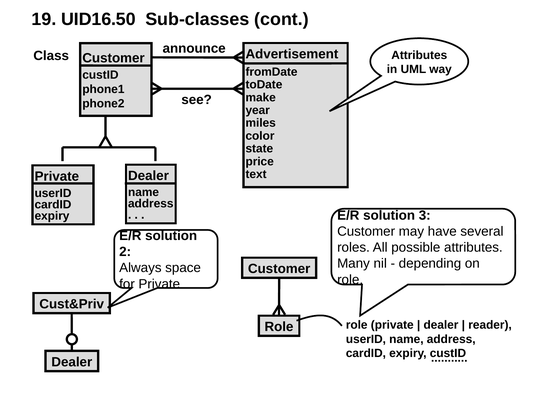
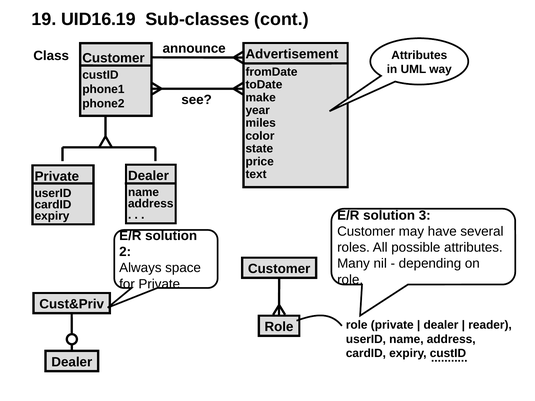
UID16.50: UID16.50 -> UID16.19
